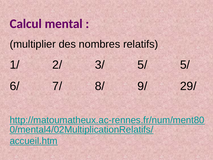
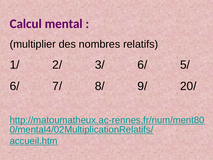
3/ 5/: 5/ -> 6/
29/: 29/ -> 20/
